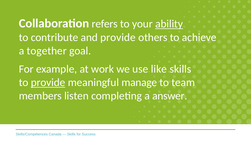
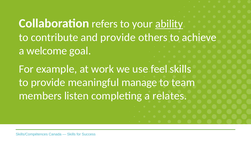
together: together -> welcome
like: like -> feel
provide at (48, 83) underline: present -> none
answer: answer -> relates
